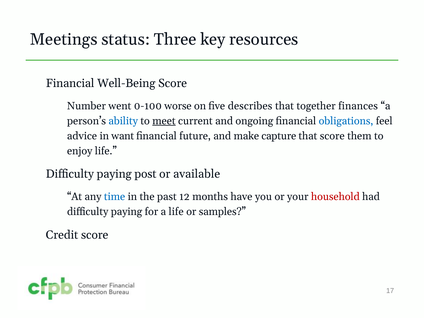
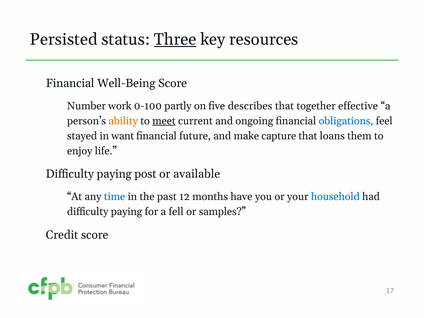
Meetings: Meetings -> Persisted
Three underline: none -> present
went: went -> work
worse: worse -> partly
finances: finances -> effective
ability colour: blue -> orange
advice: advice -> stayed
that score: score -> loans
household colour: red -> blue
a life: life -> fell
